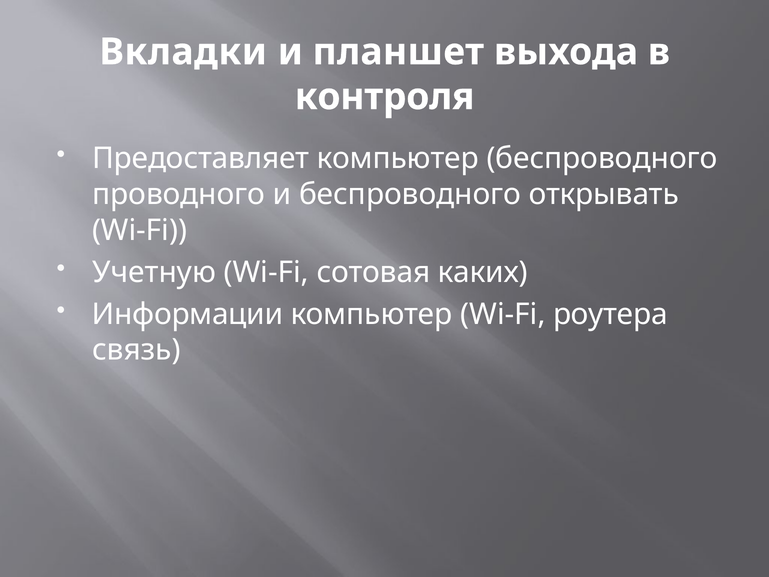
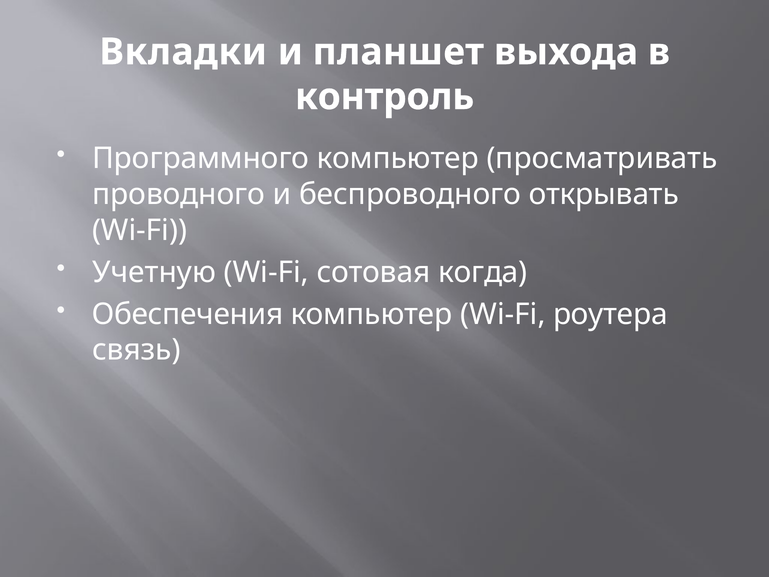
контроля: контроля -> контроль
Предоставляет: Предоставляет -> Программного
компьютер беспроводного: беспроводного -> просматривать
каких: каких -> когда
Информации: Информации -> Обеспечения
